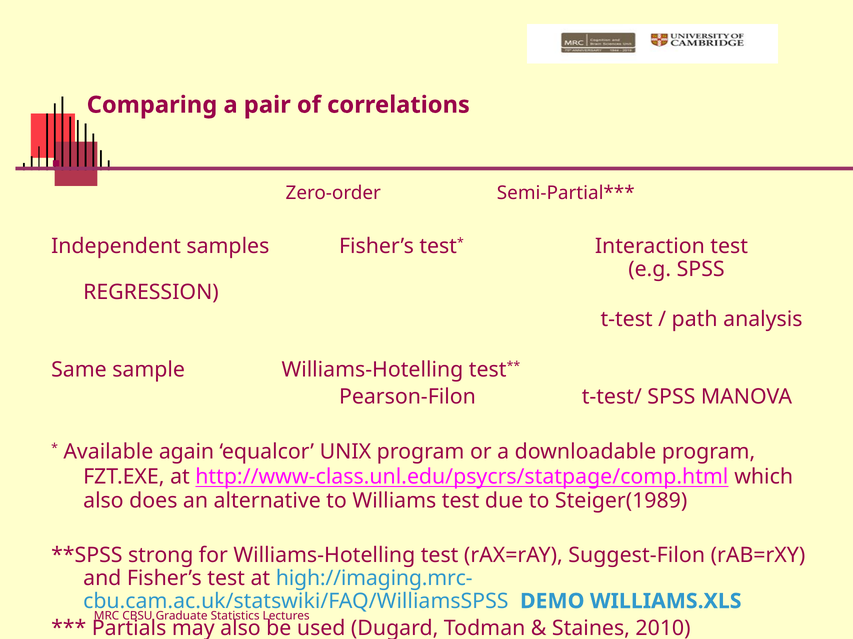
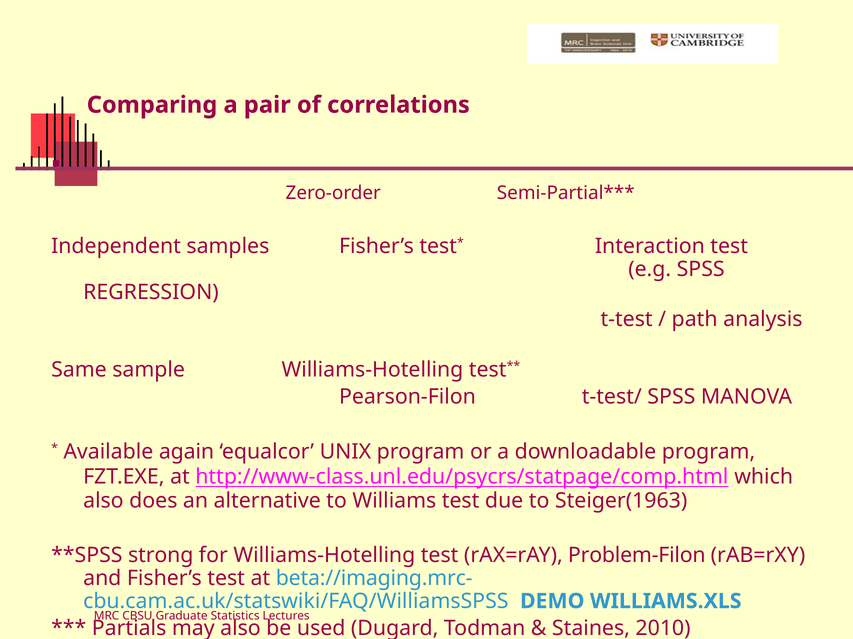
Steiger(1989: Steiger(1989 -> Steiger(1963
Suggest-Filon: Suggest-Filon -> Problem-Filon
high://imaging.mrc-: high://imaging.mrc- -> beta://imaging.mrc-
